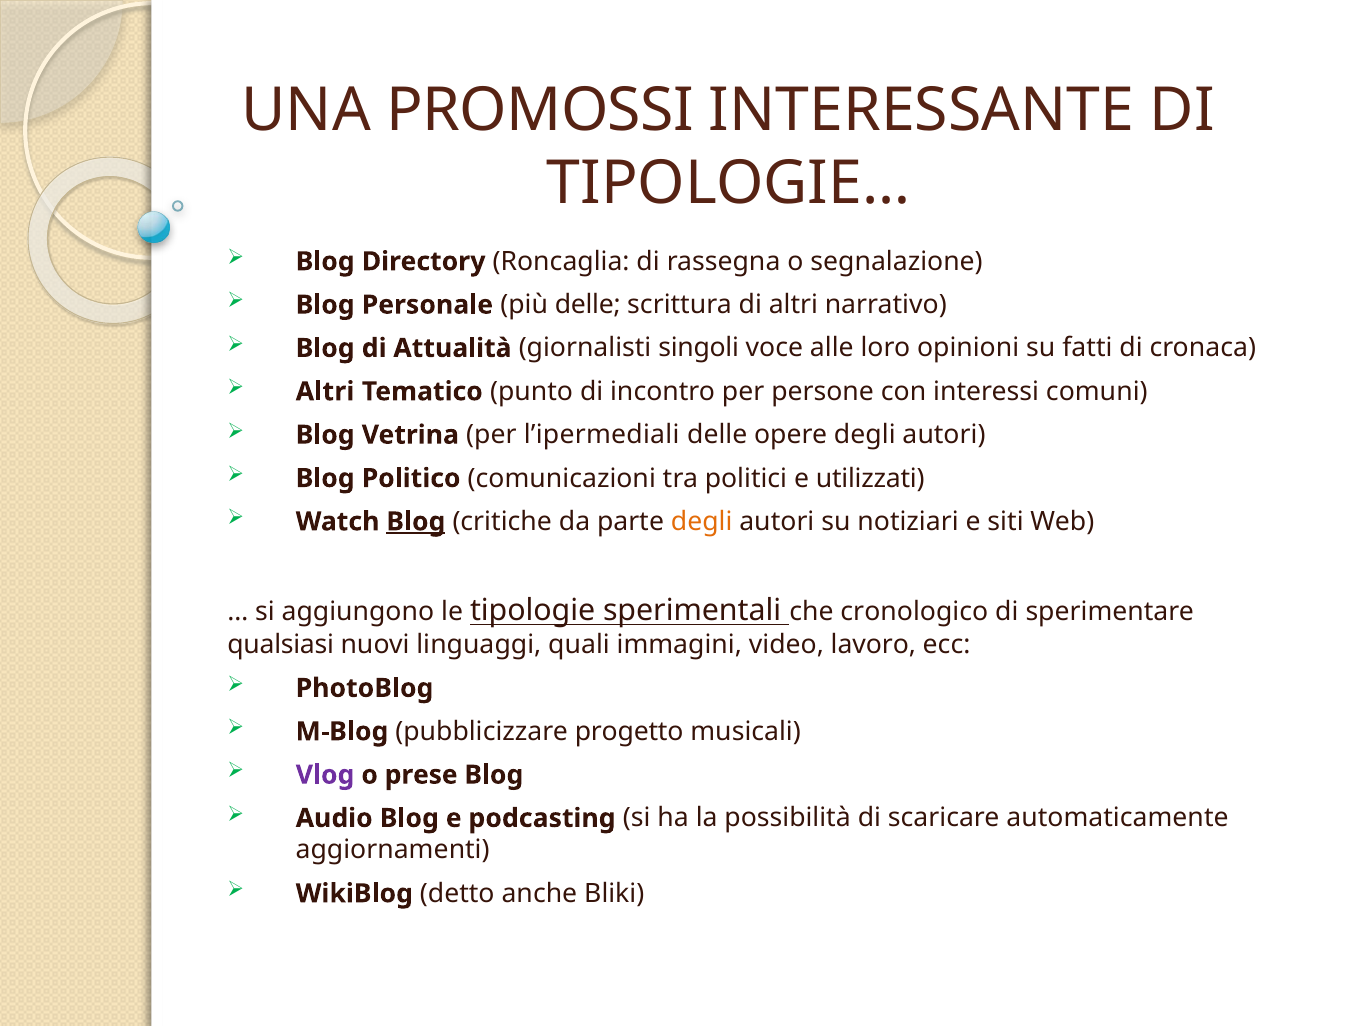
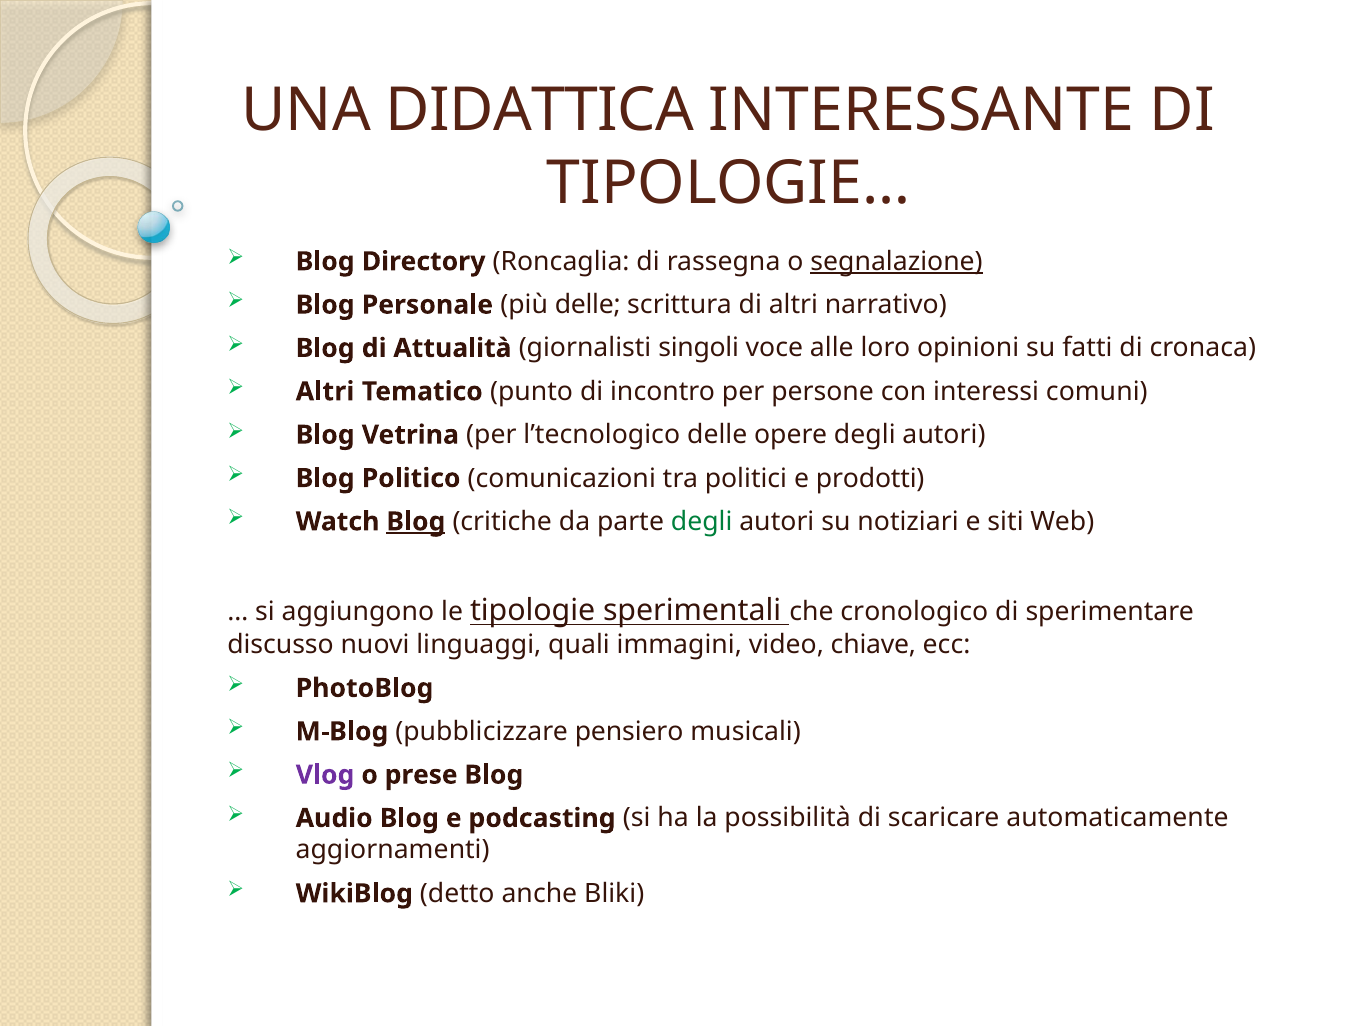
PROMOSSI: PROMOSSI -> DIDATTICA
segnalazione underline: none -> present
l’ipermediali: l’ipermediali -> l’tecnologico
utilizzati: utilizzati -> prodotti
degli at (702, 521) colour: orange -> green
qualsiasi: qualsiasi -> discusso
lavoro: lavoro -> chiave
progetto: progetto -> pensiero
